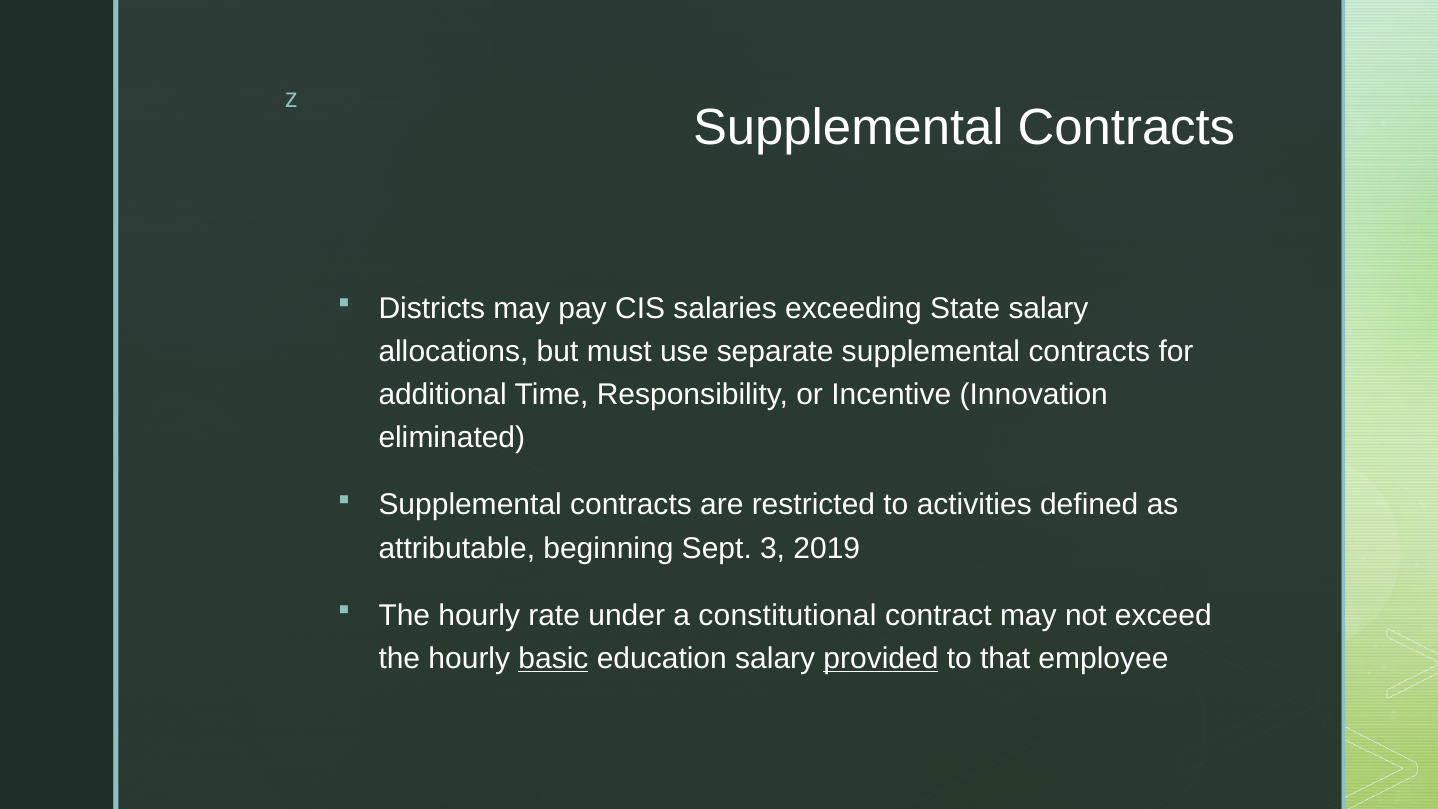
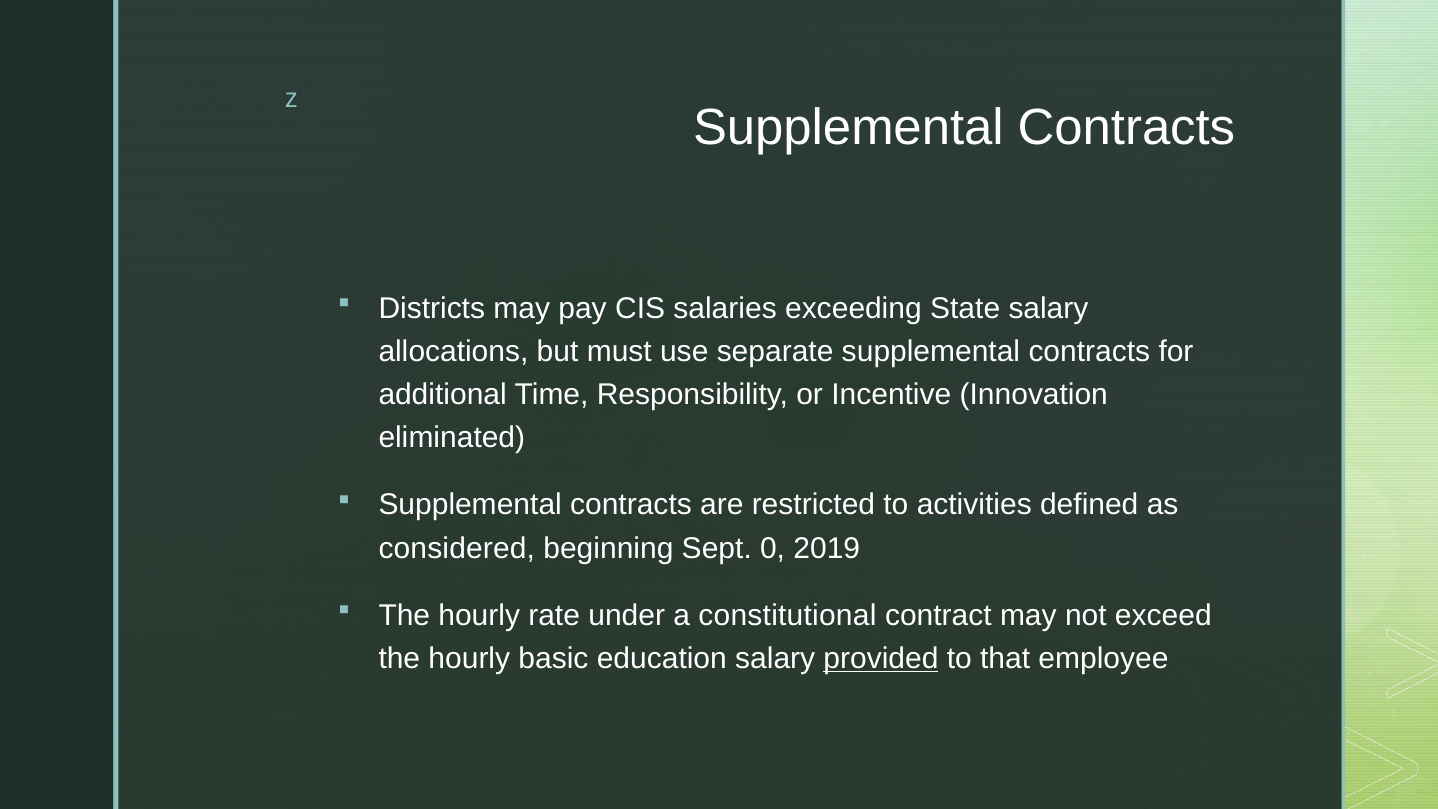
attributable: attributable -> considered
3: 3 -> 0
basic underline: present -> none
